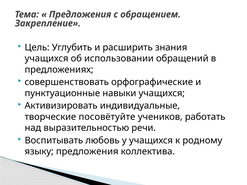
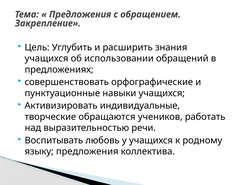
посовётуйте: посовётуйте -> обращаются
